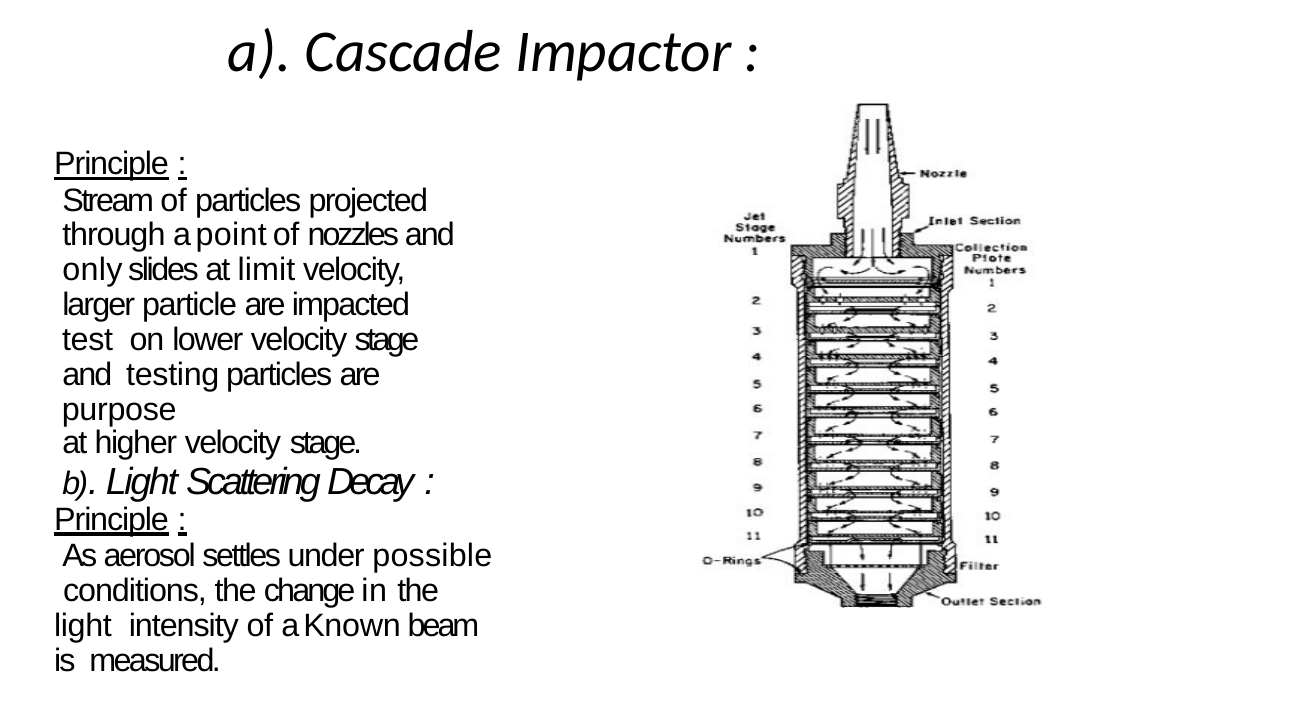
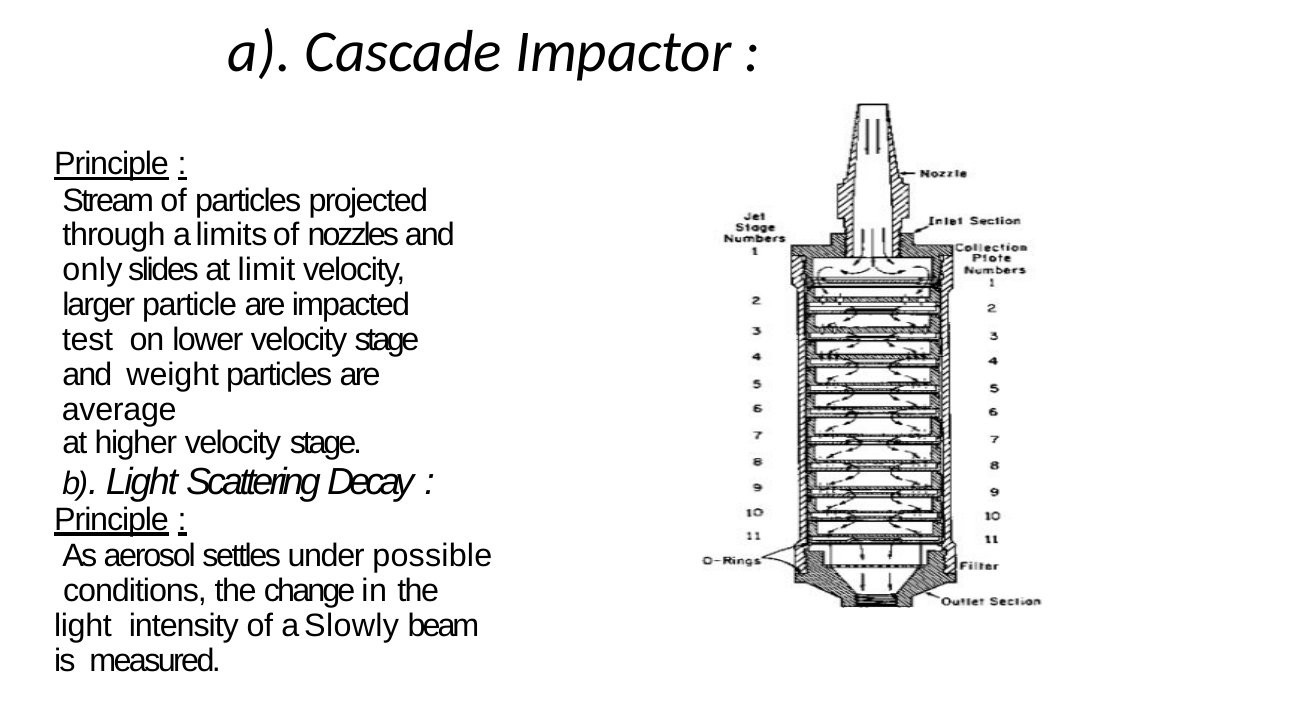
point: point -> limits
testing: testing -> weight
purpose: purpose -> average
Known: Known -> Slowly
